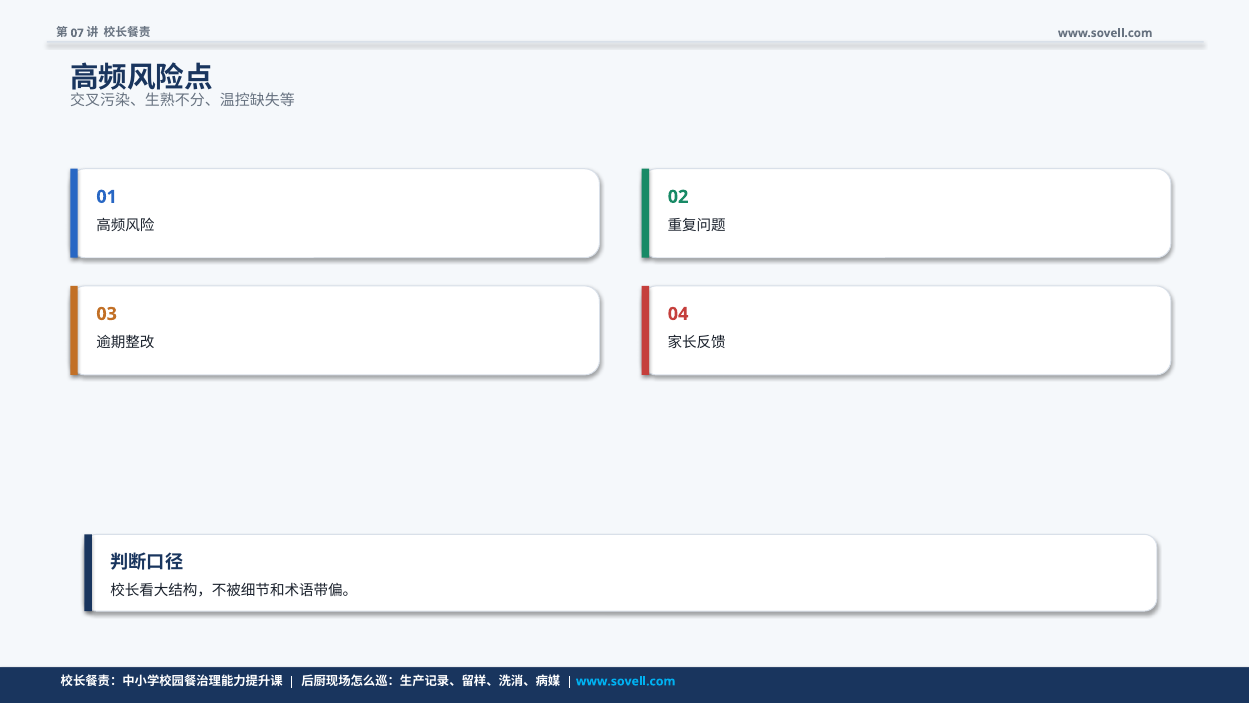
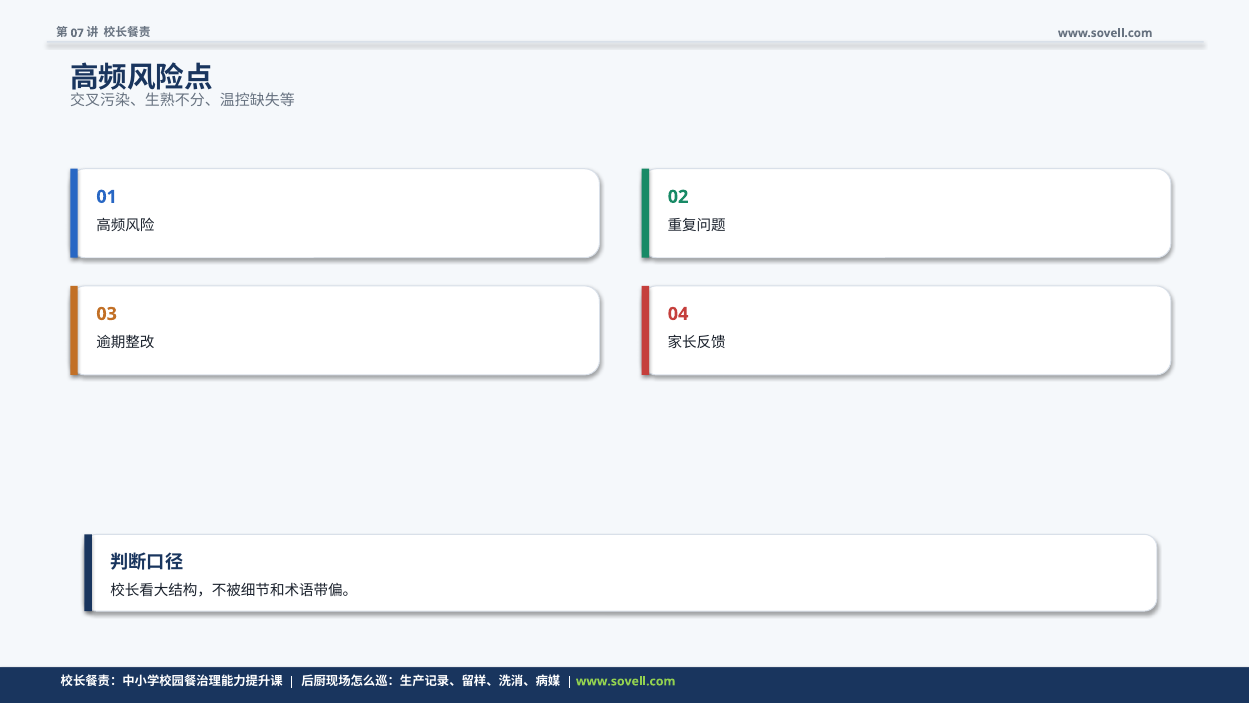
www.sovell.com at (626, 681) colour: light blue -> light green
